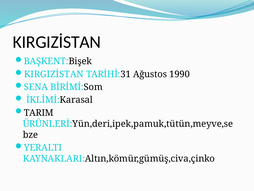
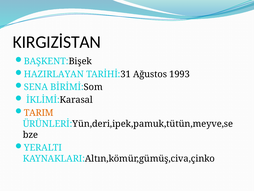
KIRGIZİSTAN at (54, 74): KIRGIZİSTAN -> HAZIRLAYAN
1990: 1990 -> 1993
TARIM colour: black -> orange
